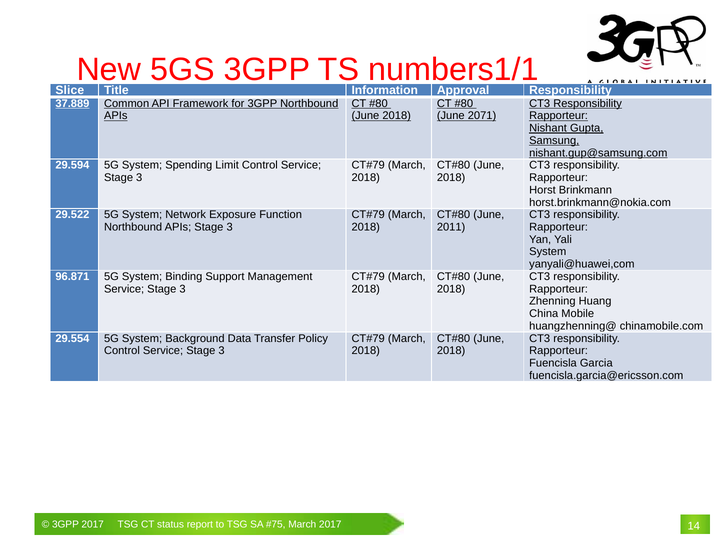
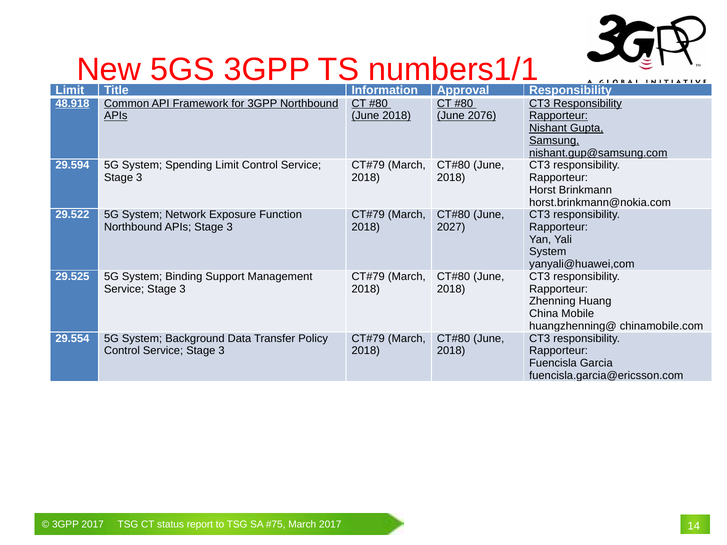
Slice at (70, 91): Slice -> Limit
37.889: 37.889 -> 48.918
2071: 2071 -> 2076
2011: 2011 -> 2027
96.871: 96.871 -> 29.525
